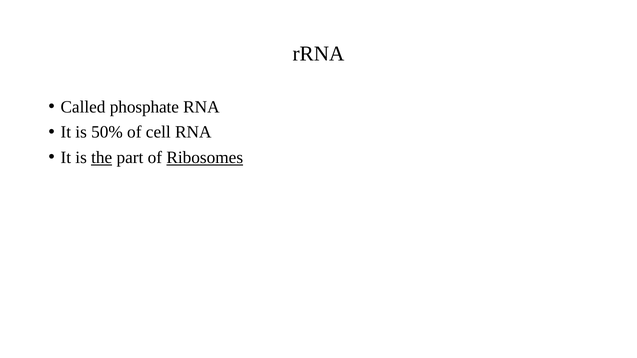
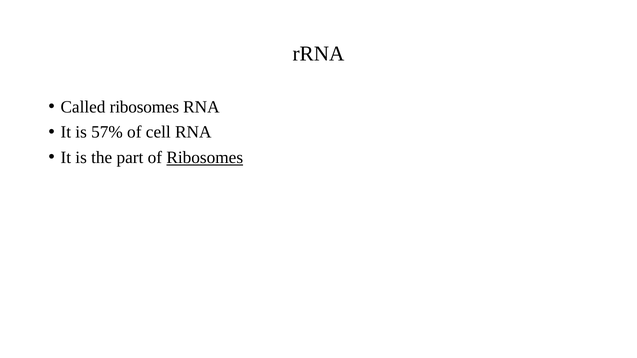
Called phosphate: phosphate -> ribosomes
50%: 50% -> 57%
the underline: present -> none
